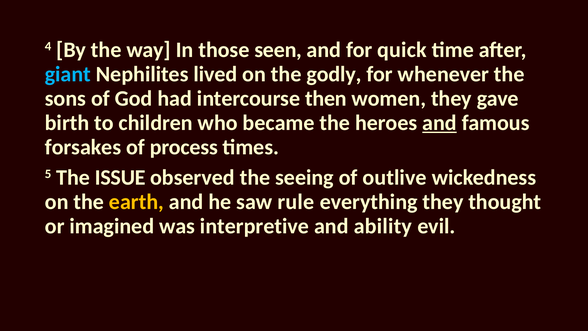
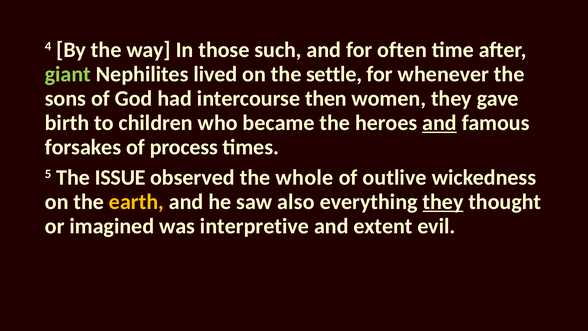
seen: seen -> such
quick: quick -> often
giant colour: light blue -> light green
godly: godly -> settle
seeing: seeing -> whole
rule: rule -> also
they at (443, 202) underline: none -> present
ability: ability -> extent
